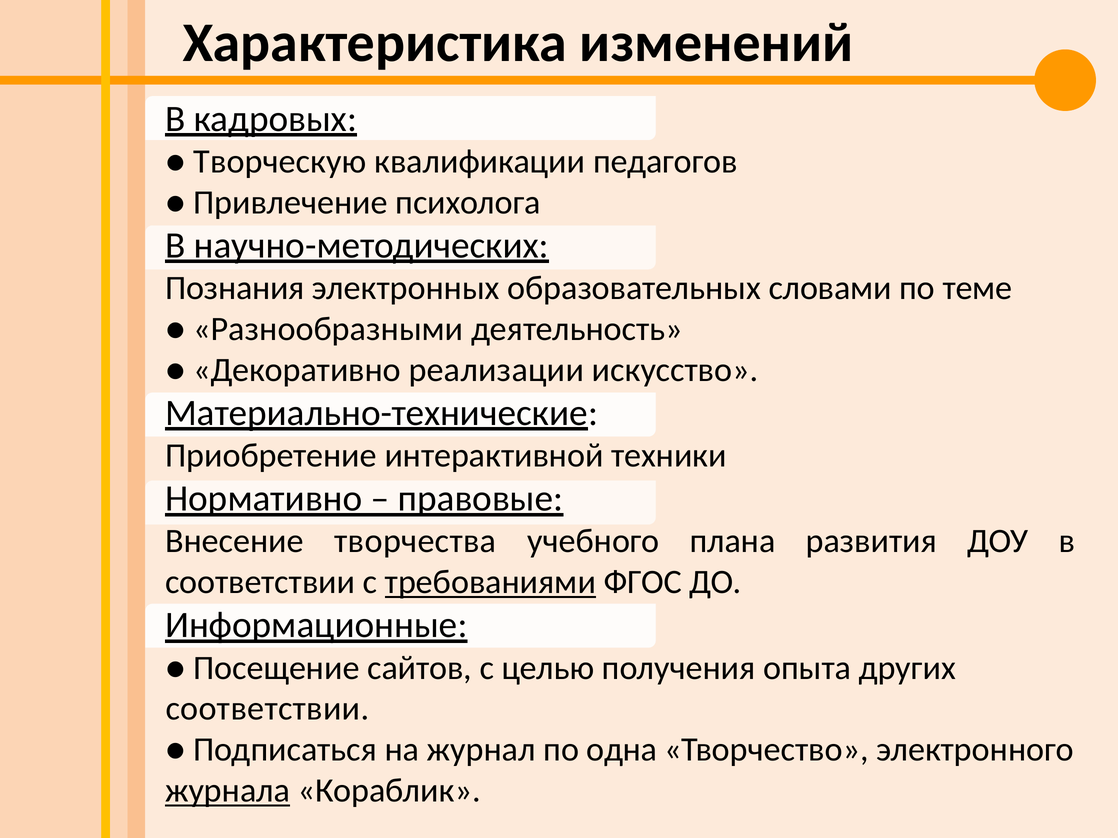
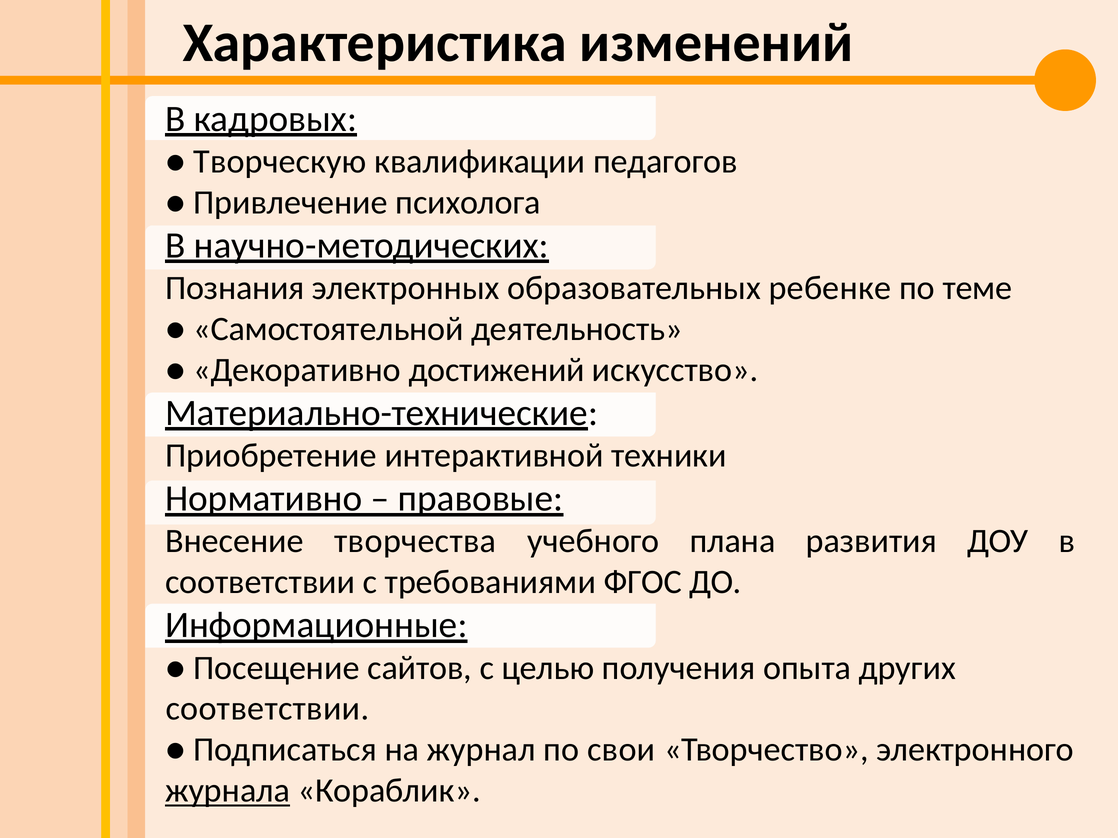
словами: словами -> ребенке
Разнообразными: Разнообразными -> Самостоятельной
реализации: реализации -> достижений
требованиями underline: present -> none
одна: одна -> свои
